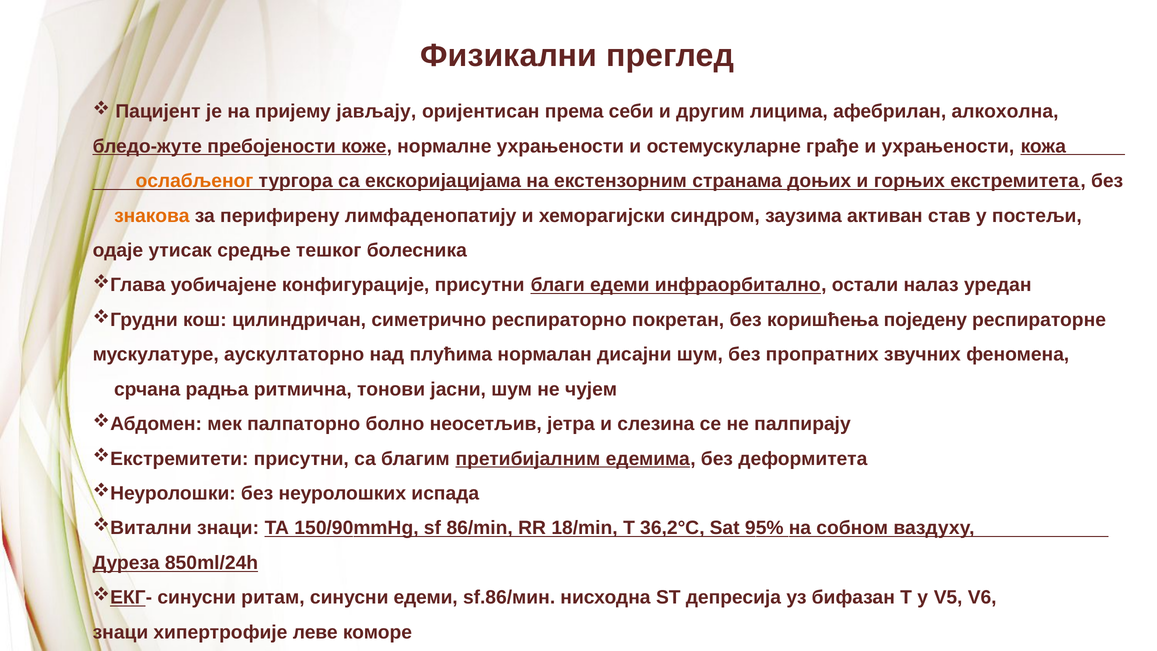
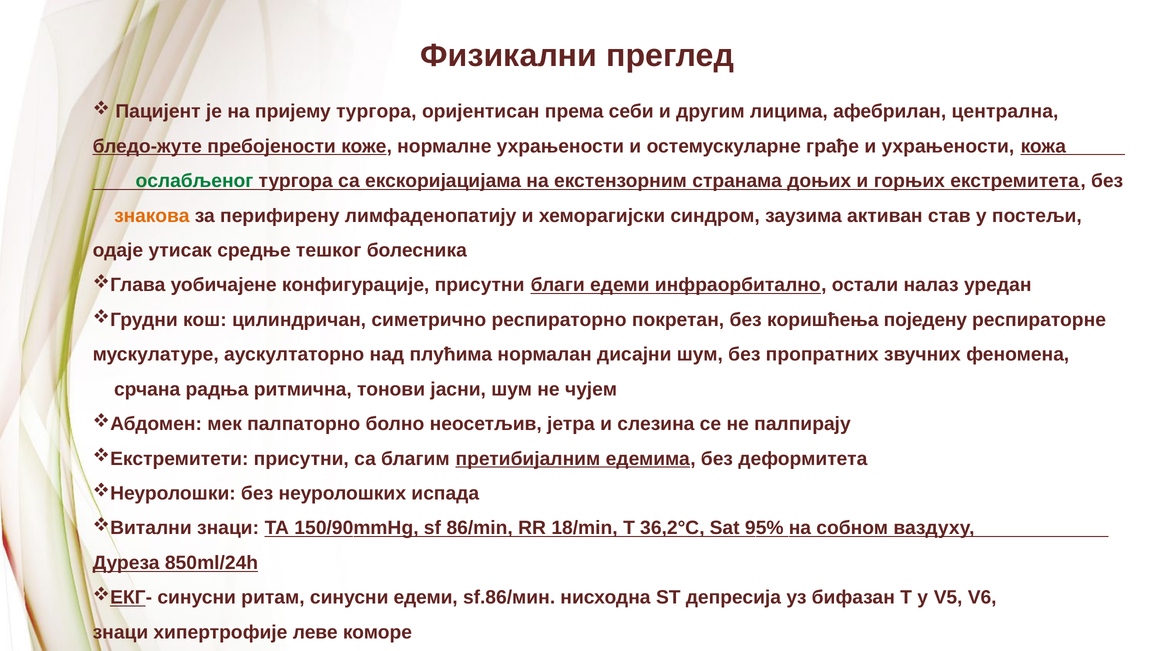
пријему јављају: јављају -> тургора
алкохолна: алкохолна -> централна
ослабљеног colour: orange -> green
